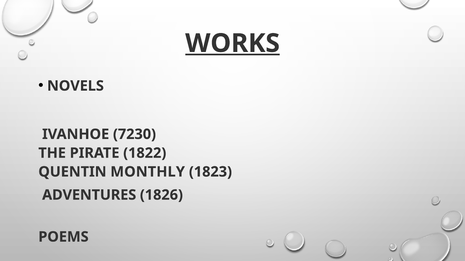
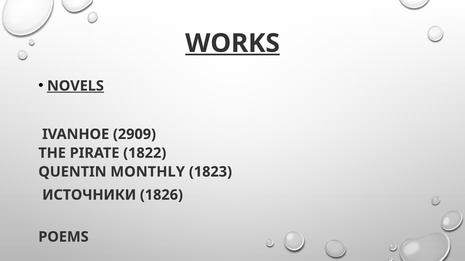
NOVELS underline: none -> present
7230: 7230 -> 2909
ADVENTURES: ADVENTURES -> ИСТОЧНИКИ
